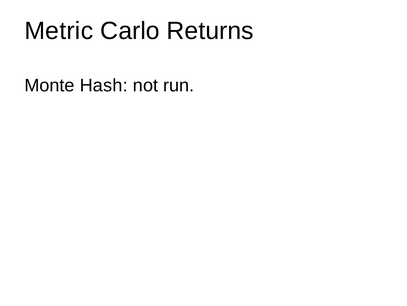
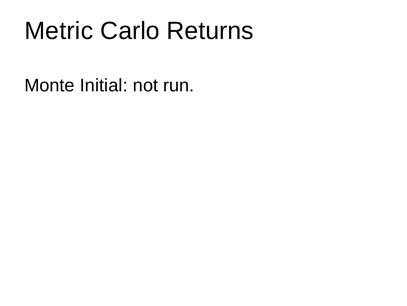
Hash: Hash -> Initial
